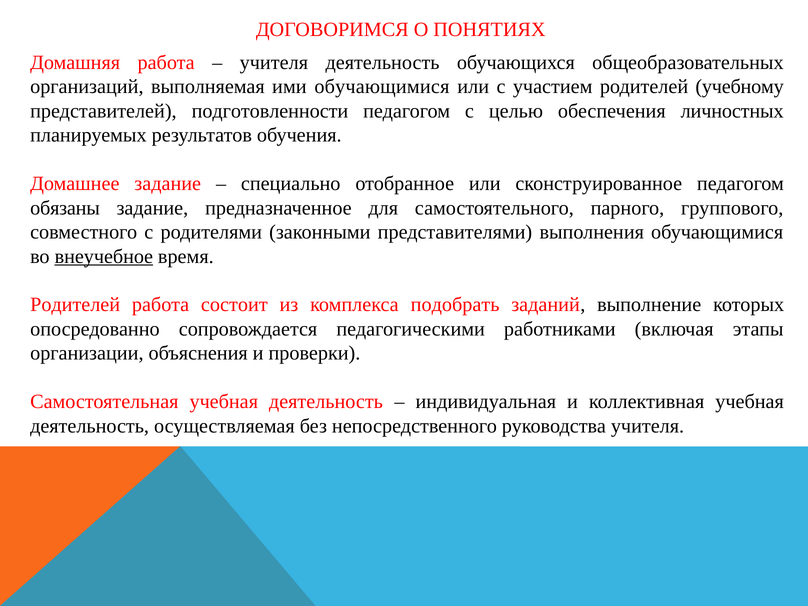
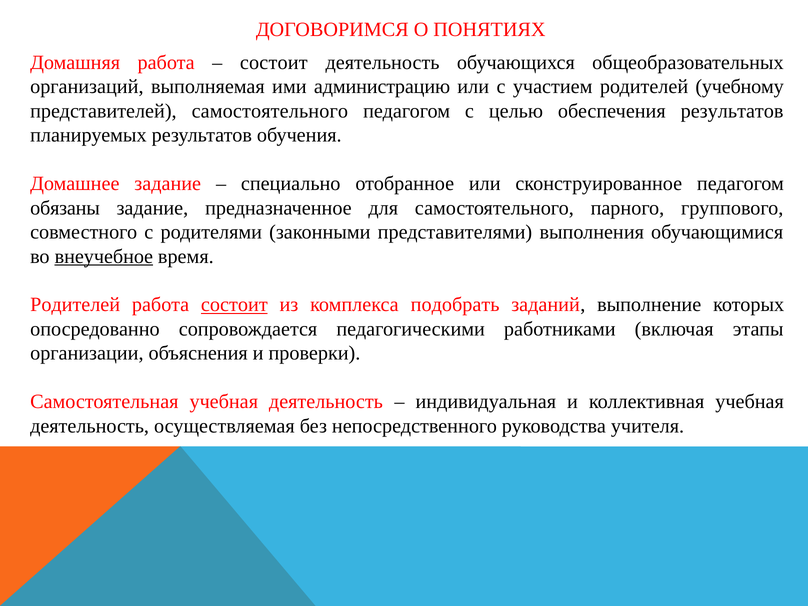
учителя at (274, 62): учителя -> состоит
ими обучающимися: обучающимися -> администрацию
представителей подготовленности: подготовленности -> самостоятельного
обеспечения личностных: личностных -> результатов
состоит at (234, 305) underline: none -> present
